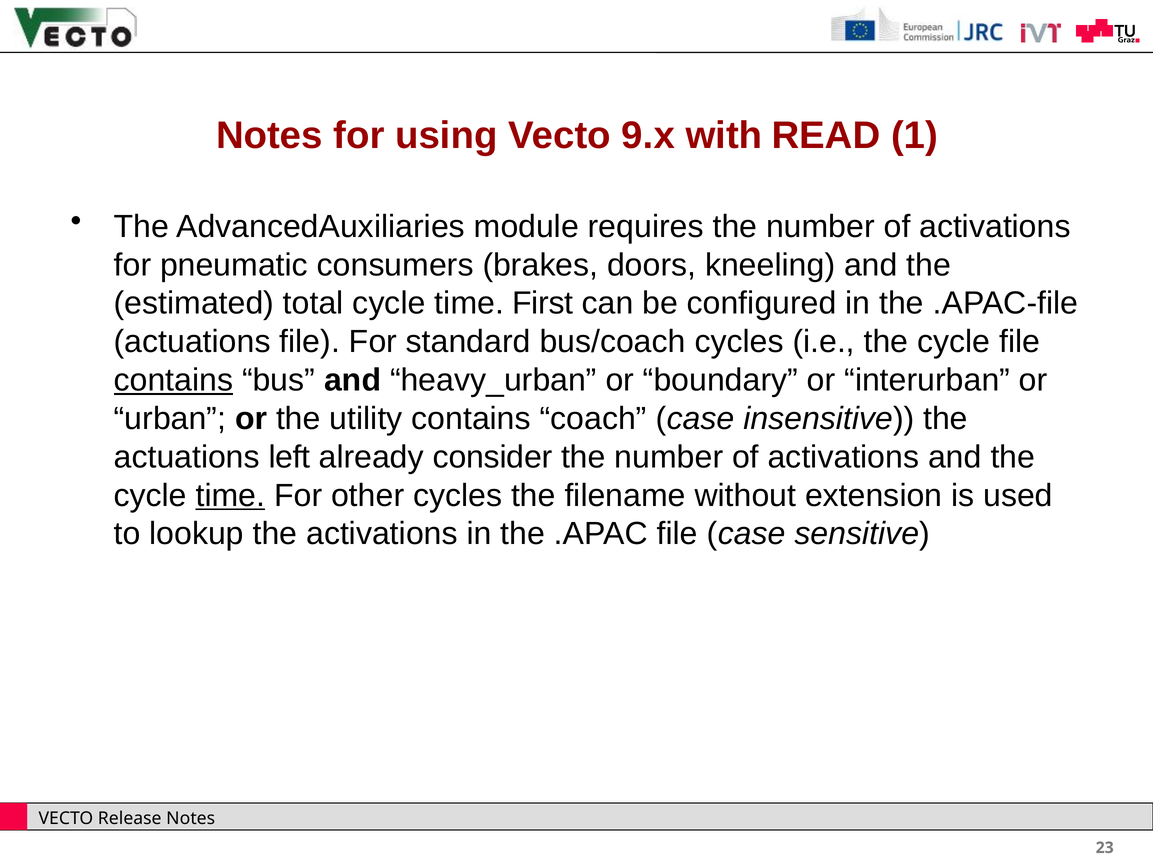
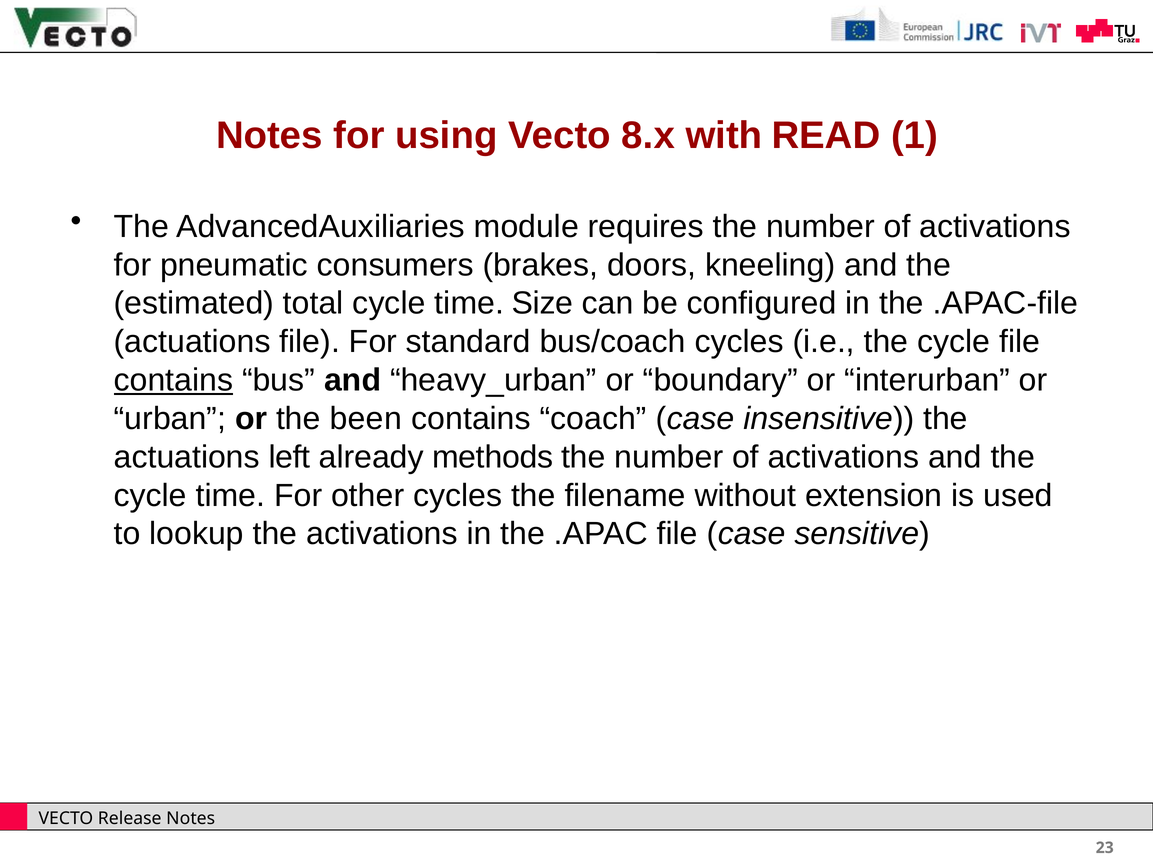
9.x: 9.x -> 8.x
First: First -> Size
utility: utility -> been
consider: consider -> methods
time at (230, 496) underline: present -> none
